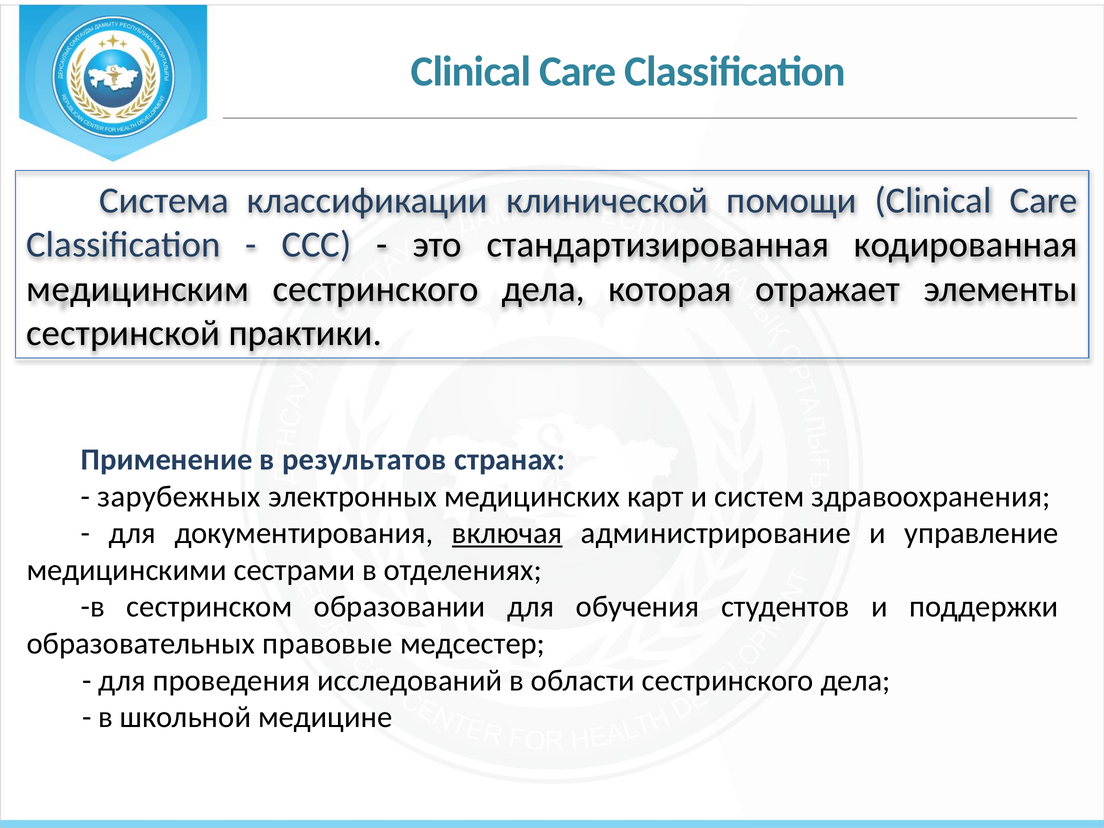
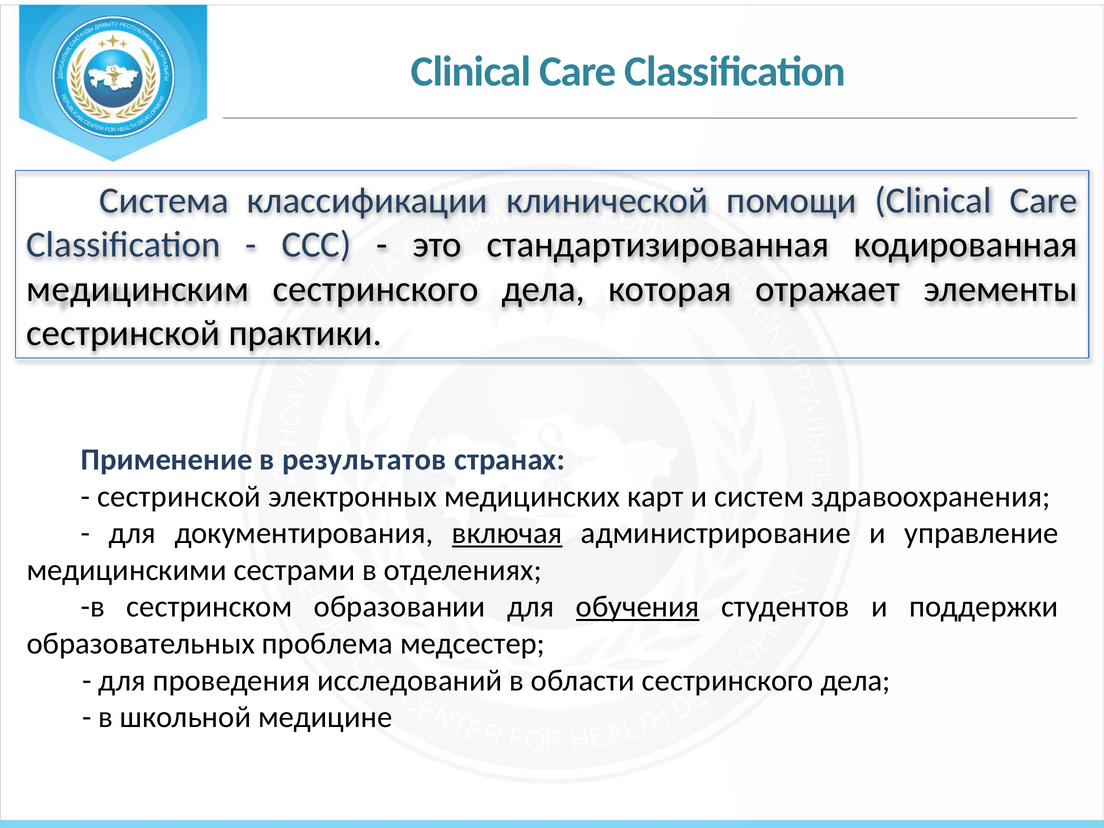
зарубежных at (179, 496): зарубежных -> сестринской
обучения underline: none -> present
правовые: правовые -> проблема
